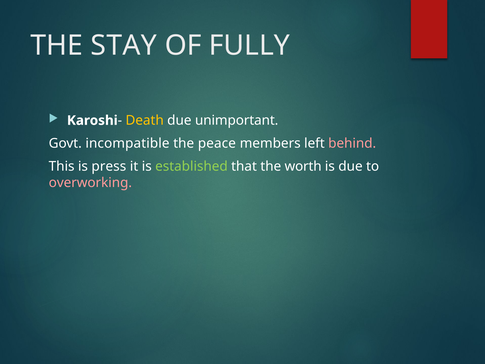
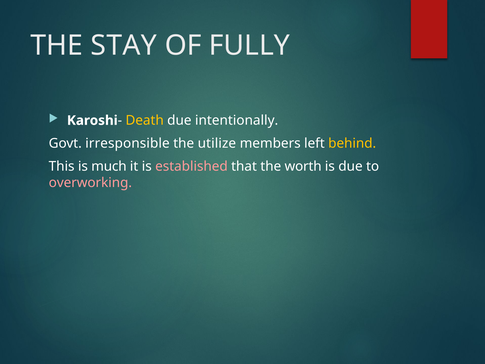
unimportant: unimportant -> intentionally
incompatible: incompatible -> irresponsible
peace: peace -> utilize
behind colour: pink -> yellow
press: press -> much
established colour: light green -> pink
